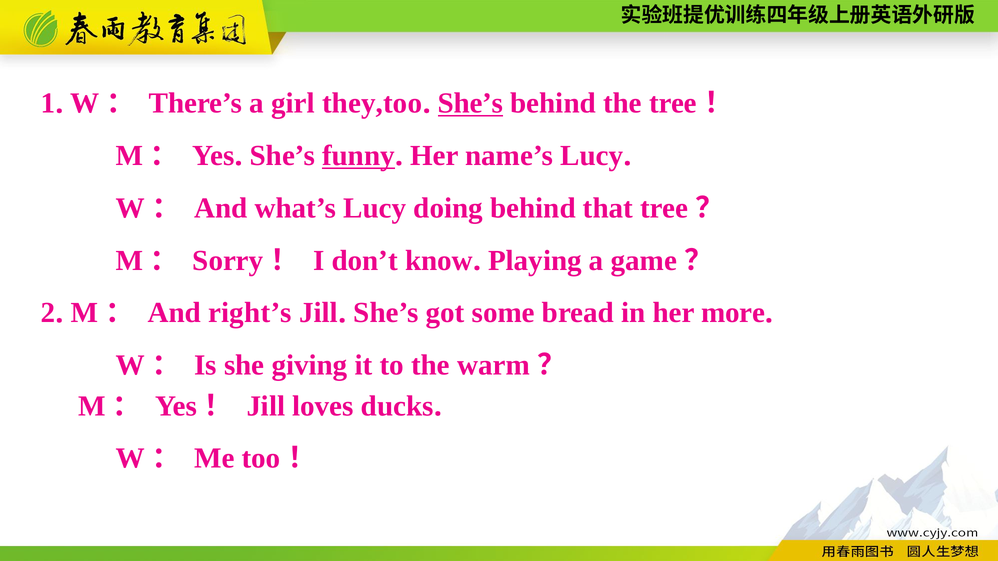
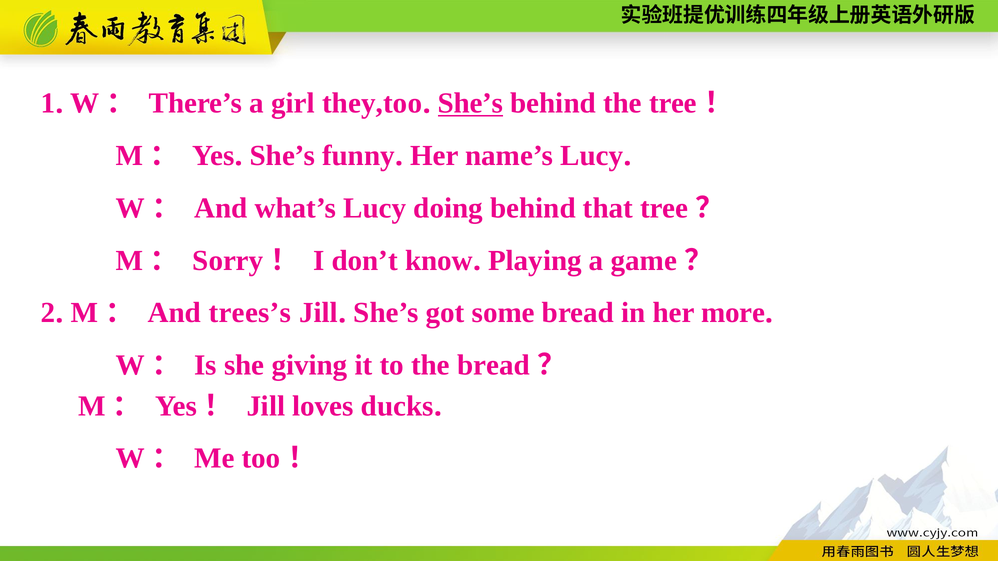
funny underline: present -> none
right’s: right’s -> trees’s
the warm: warm -> bread
